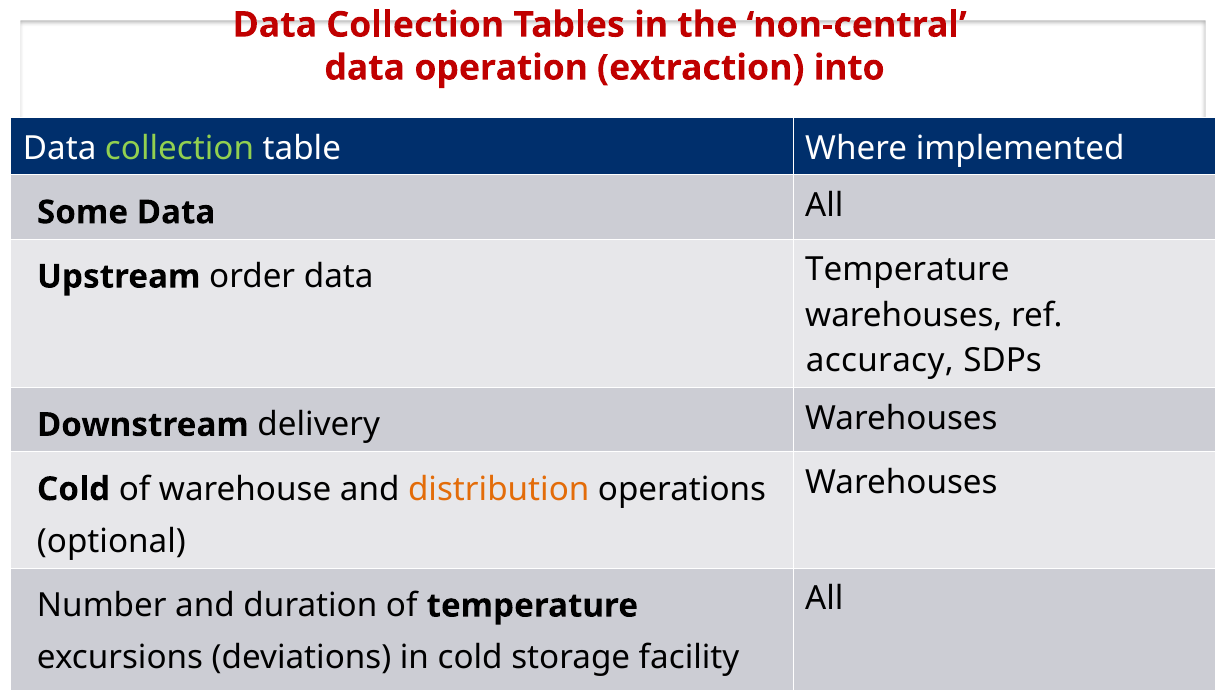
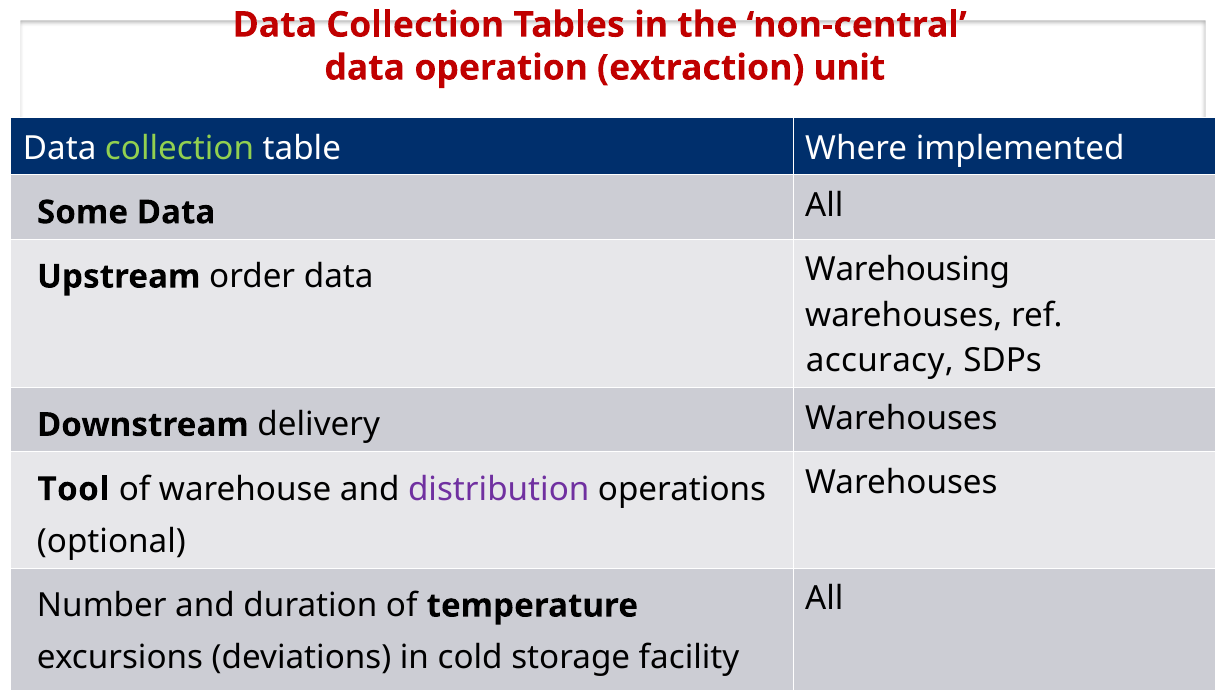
into: into -> unit
data Temperature: Temperature -> Warehousing
Cold at (73, 489): Cold -> Tool
distribution colour: orange -> purple
